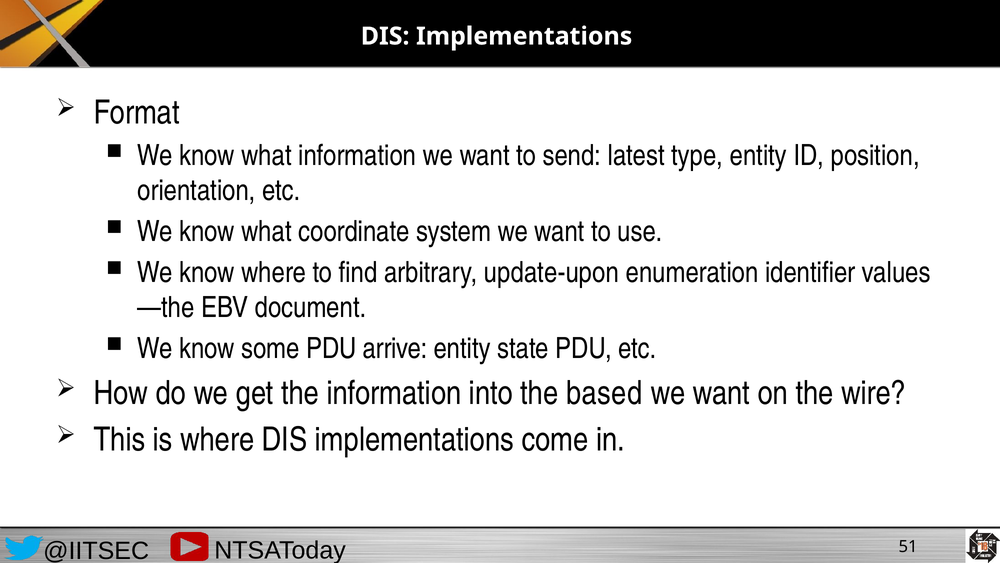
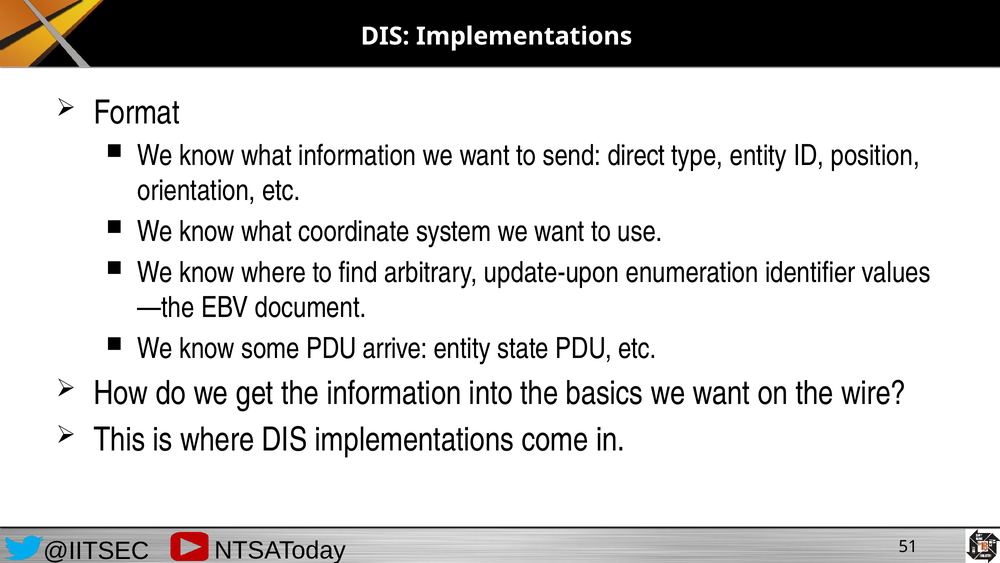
latest: latest -> direct
based: based -> basics
